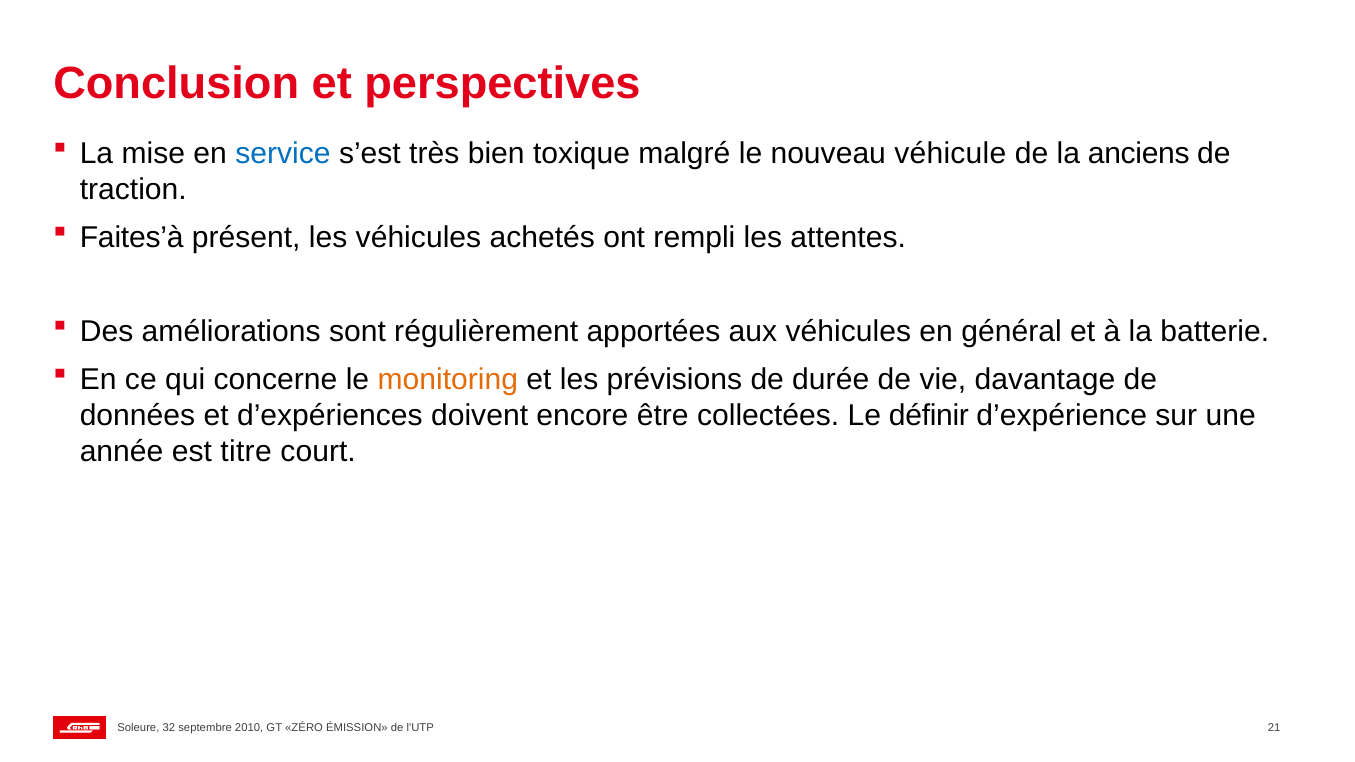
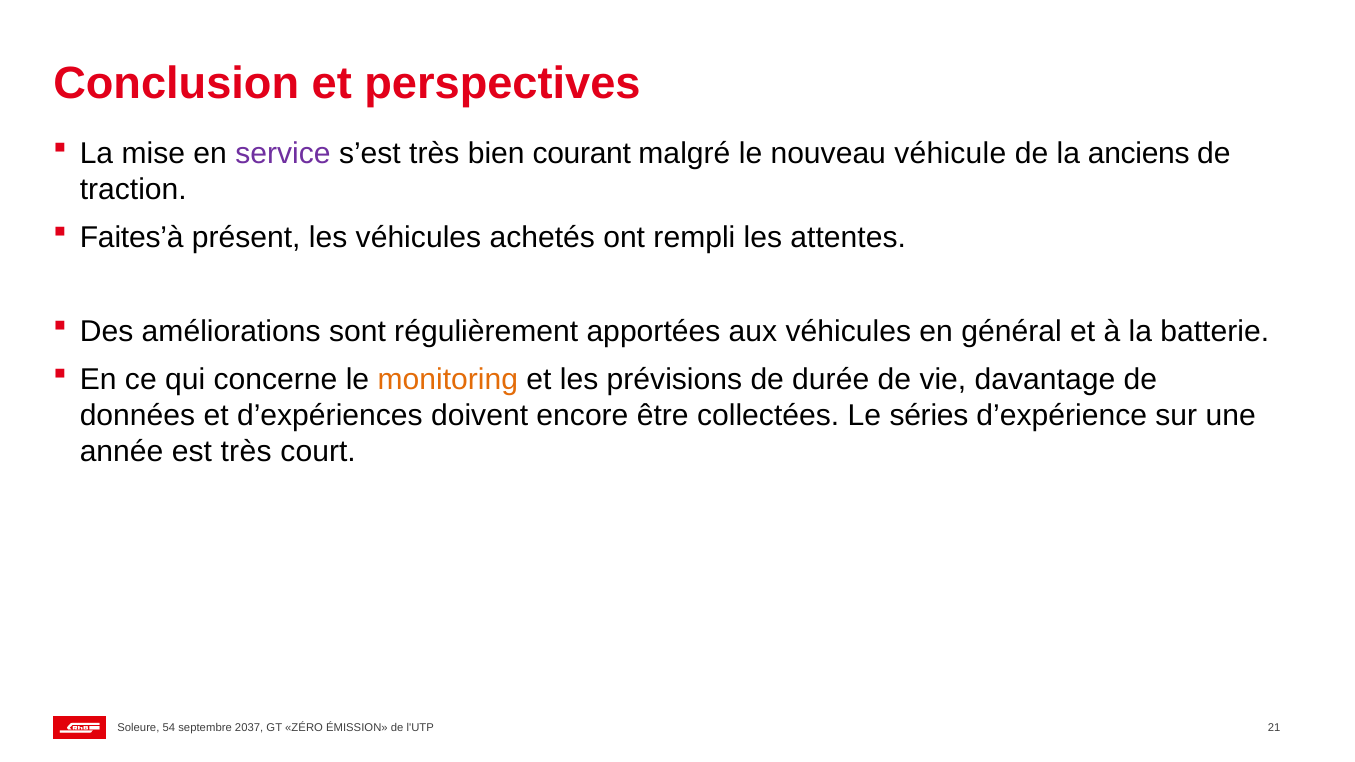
service colour: blue -> purple
toxique: toxique -> courant
définir: définir -> séries
est titre: titre -> très
32: 32 -> 54
2010: 2010 -> 2037
